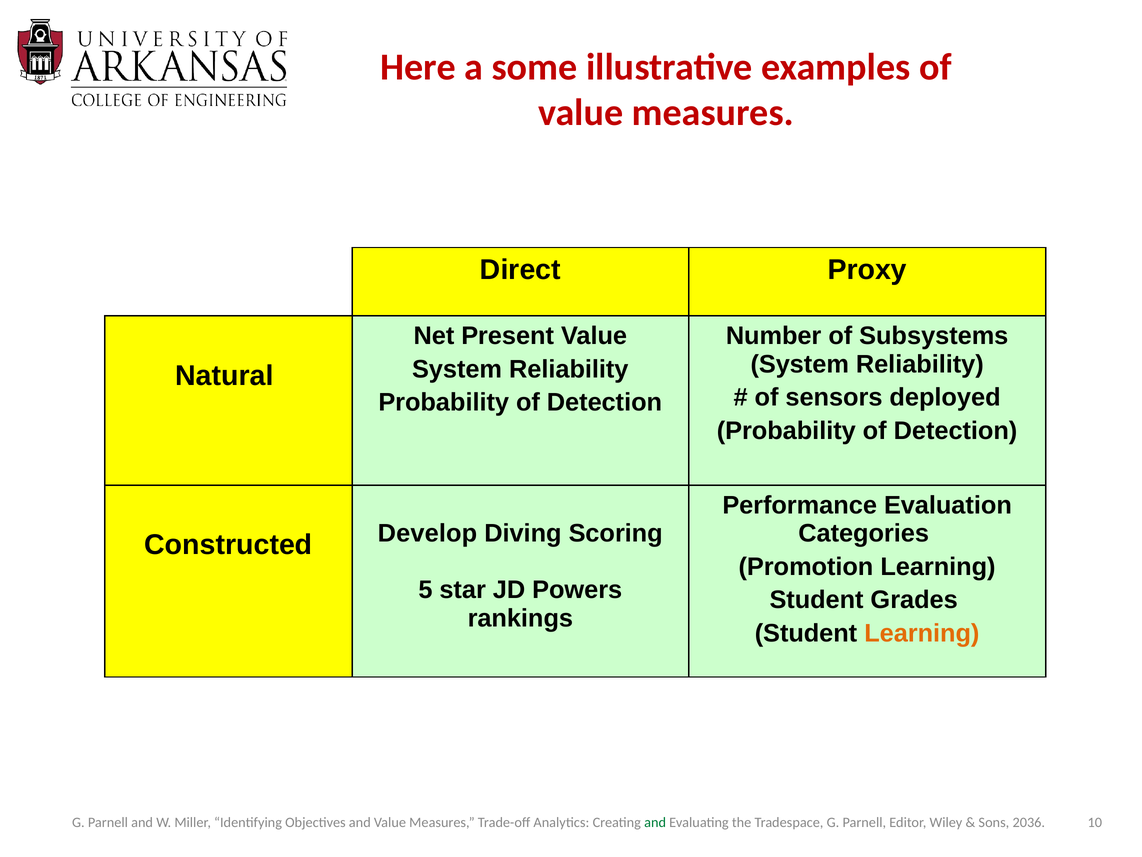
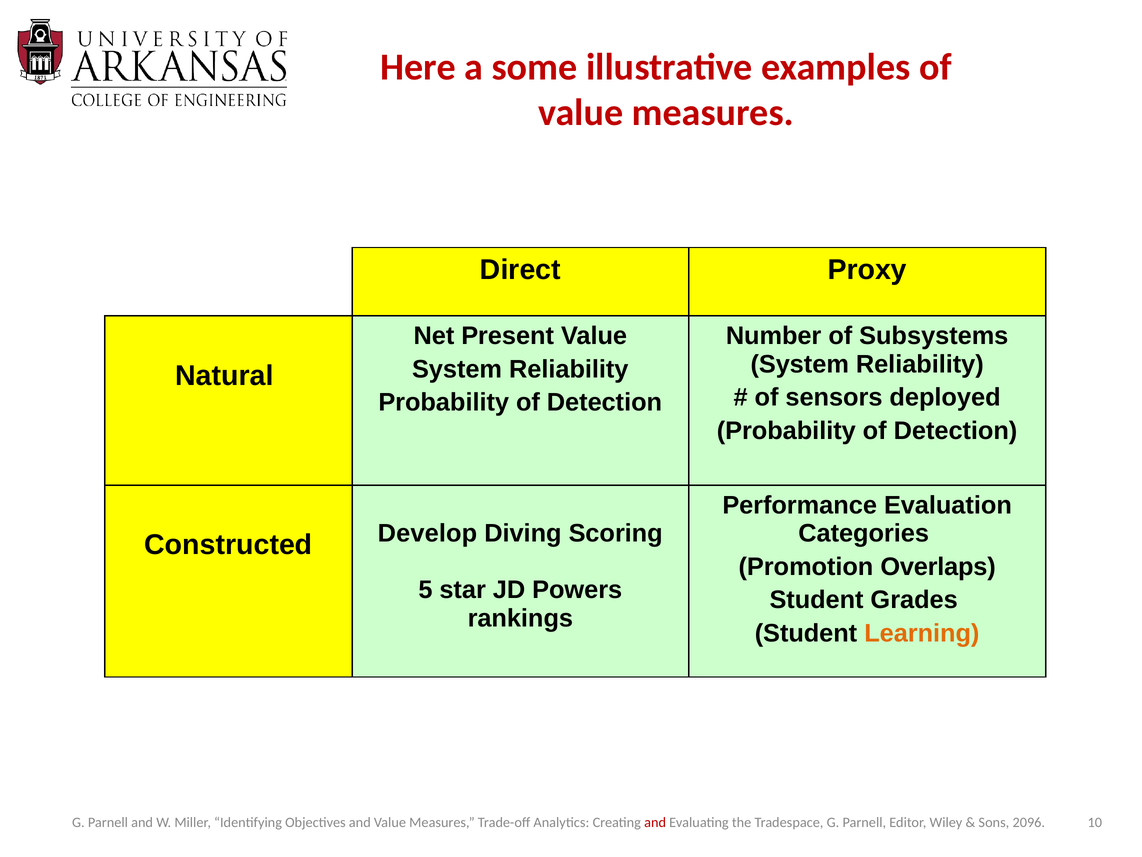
Promotion Learning: Learning -> Overlaps
and at (655, 822) colour: green -> red
2036: 2036 -> 2096
